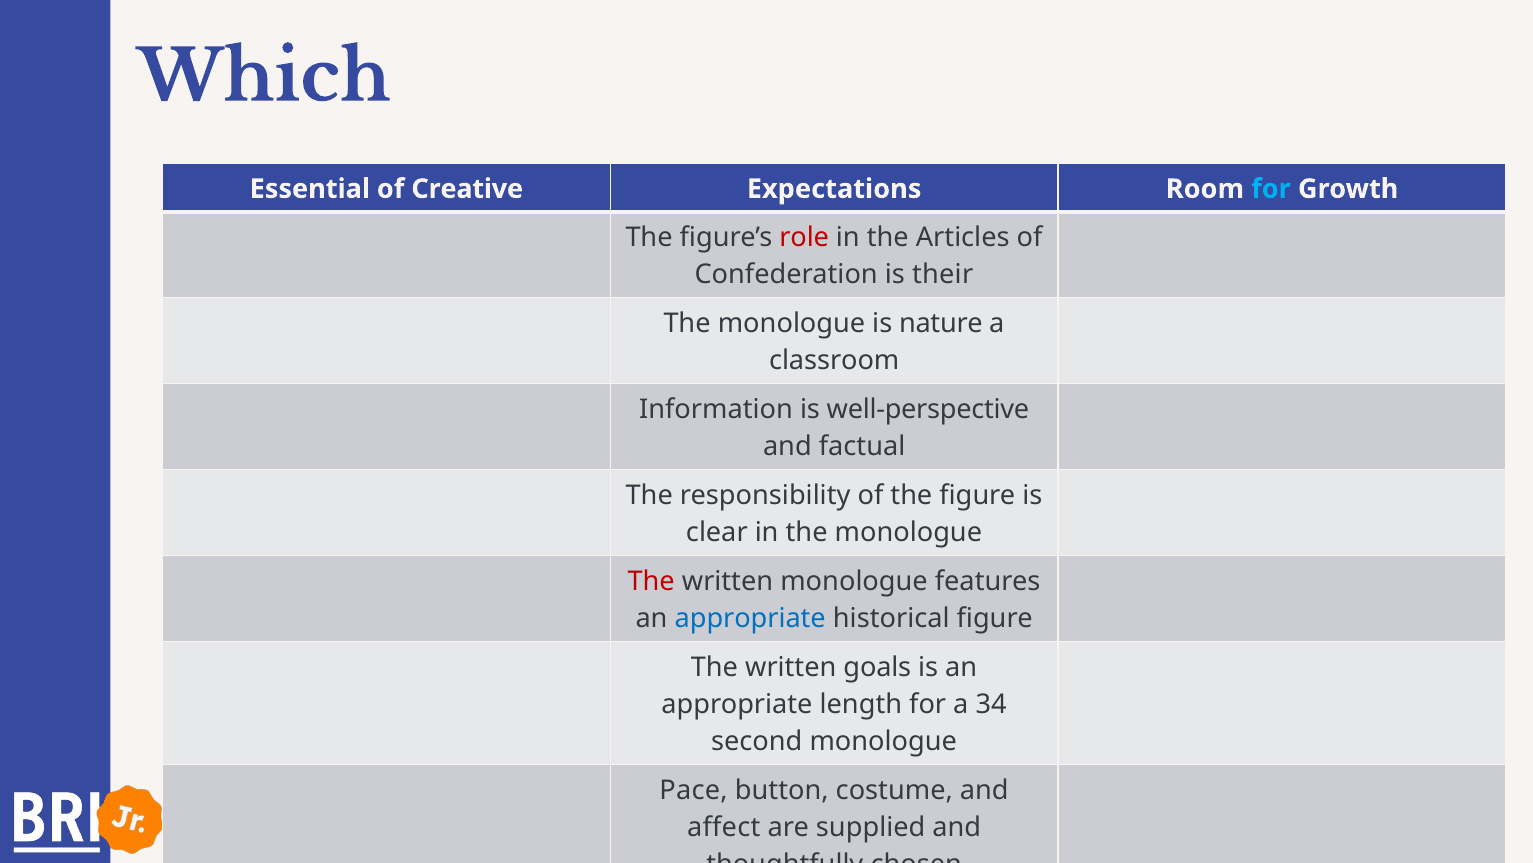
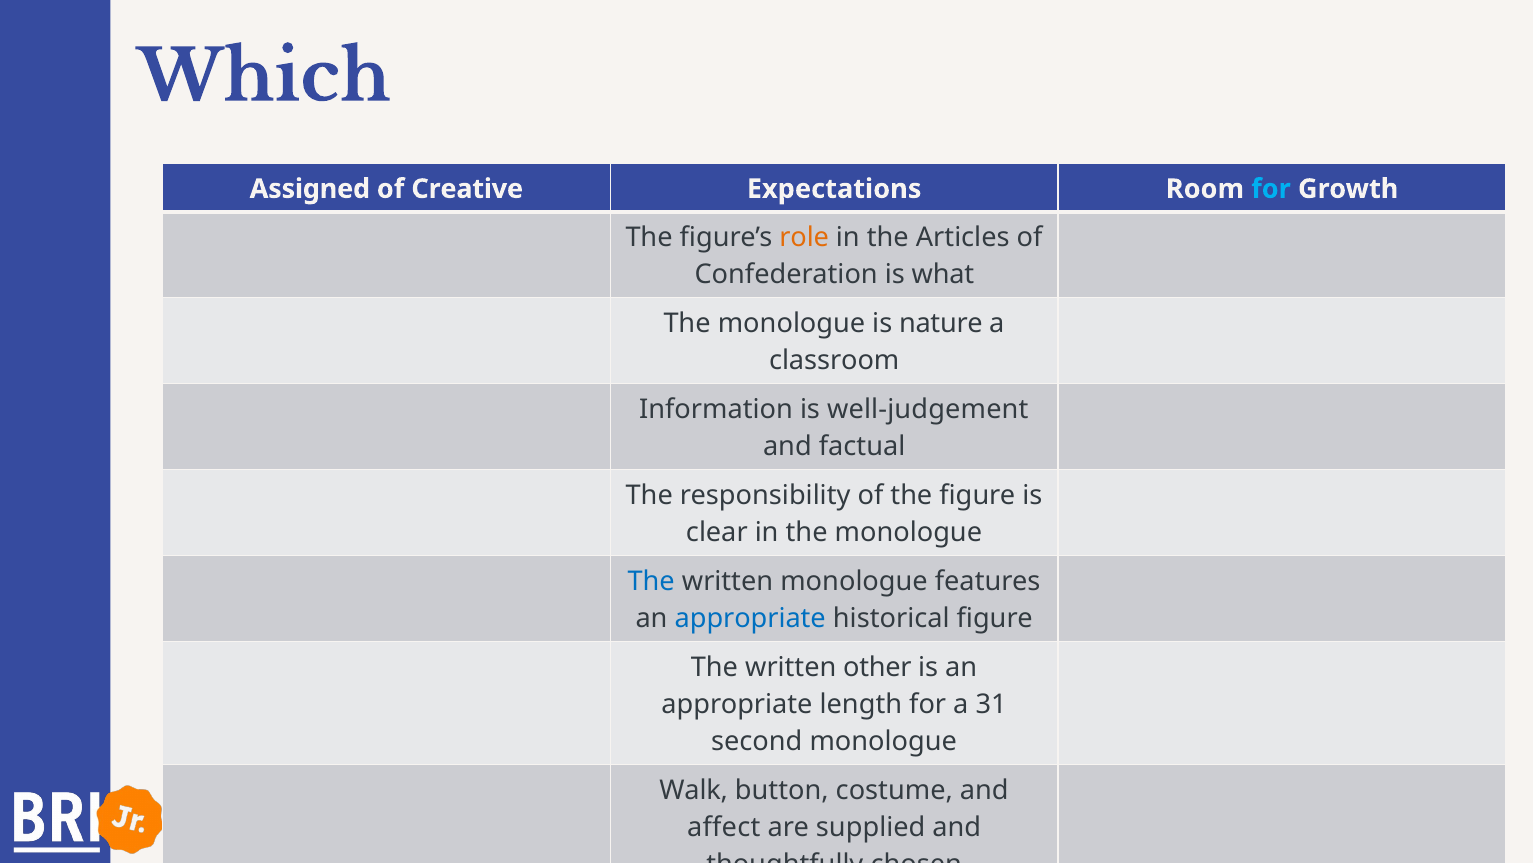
Essential: Essential -> Assigned
role colour: red -> orange
their: their -> what
well-perspective: well-perspective -> well-judgement
The at (651, 581) colour: red -> blue
goals: goals -> other
34: 34 -> 31
Pace: Pace -> Walk
